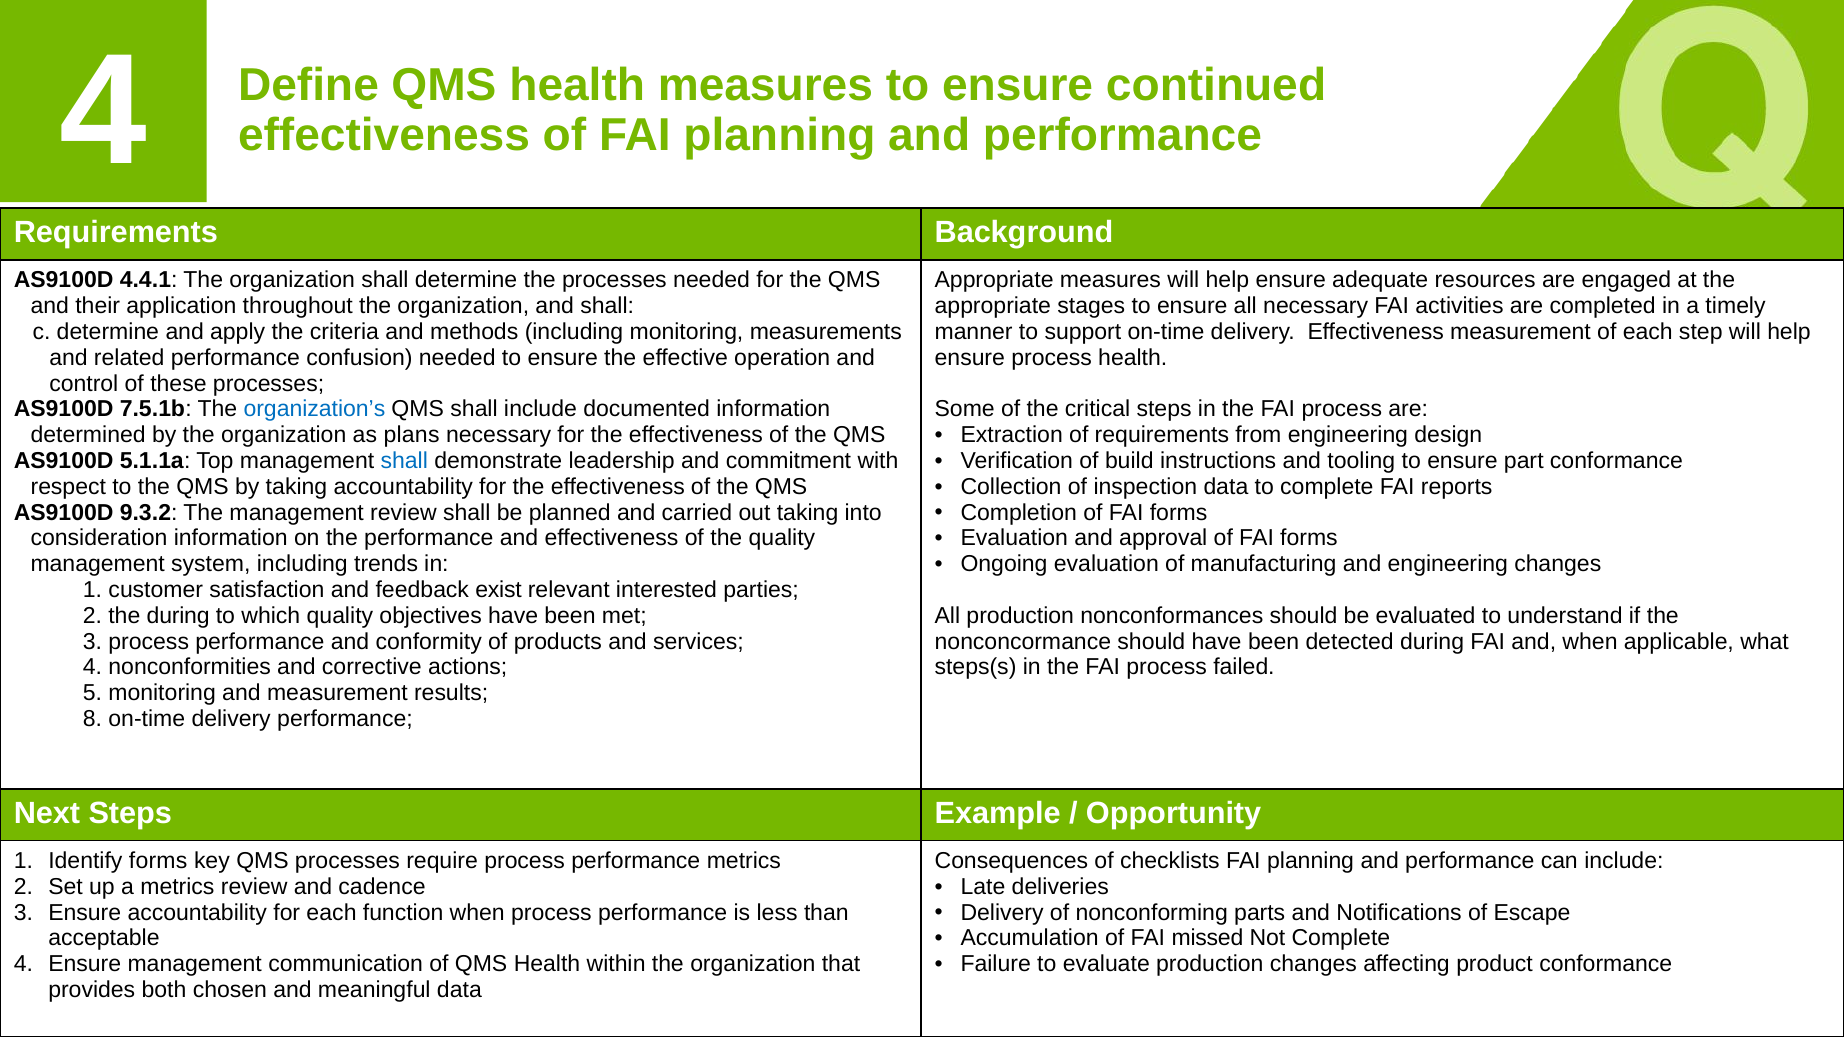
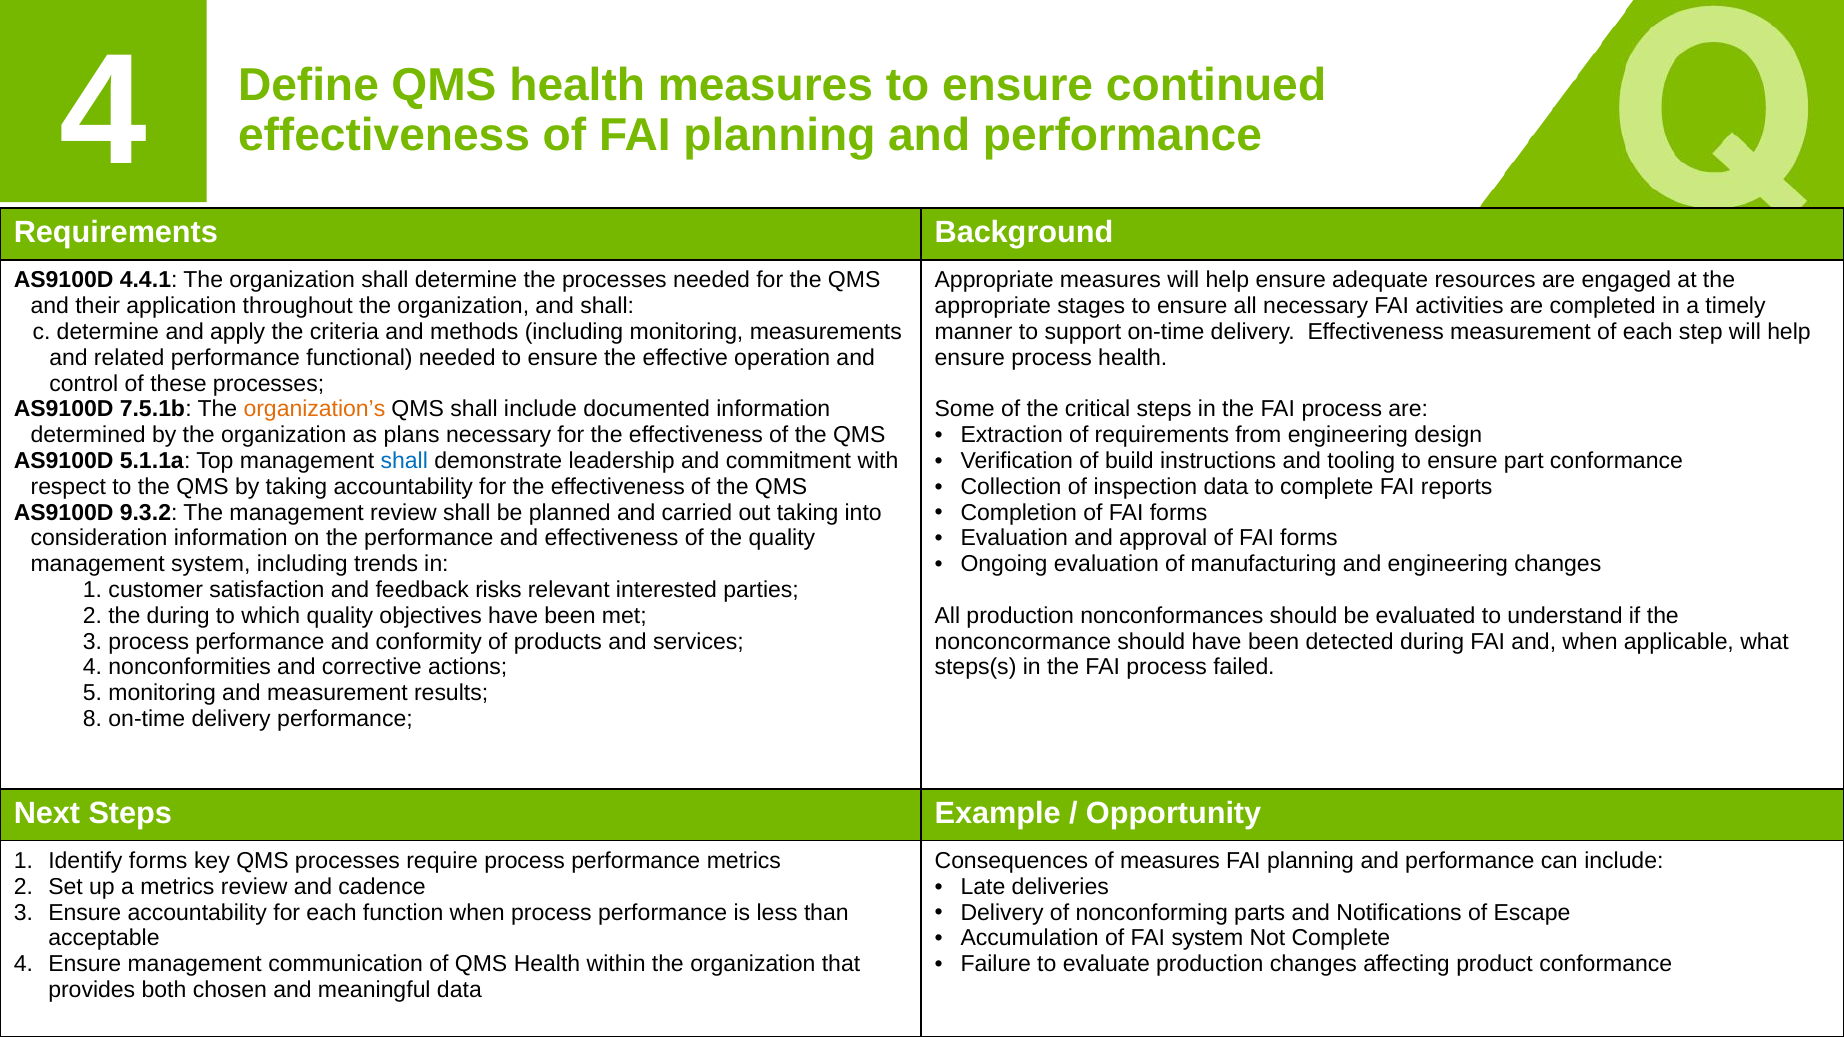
confusion: confusion -> functional
organization’s colour: blue -> orange
exist: exist -> risks
of checklists: checklists -> measures
FAI missed: missed -> system
